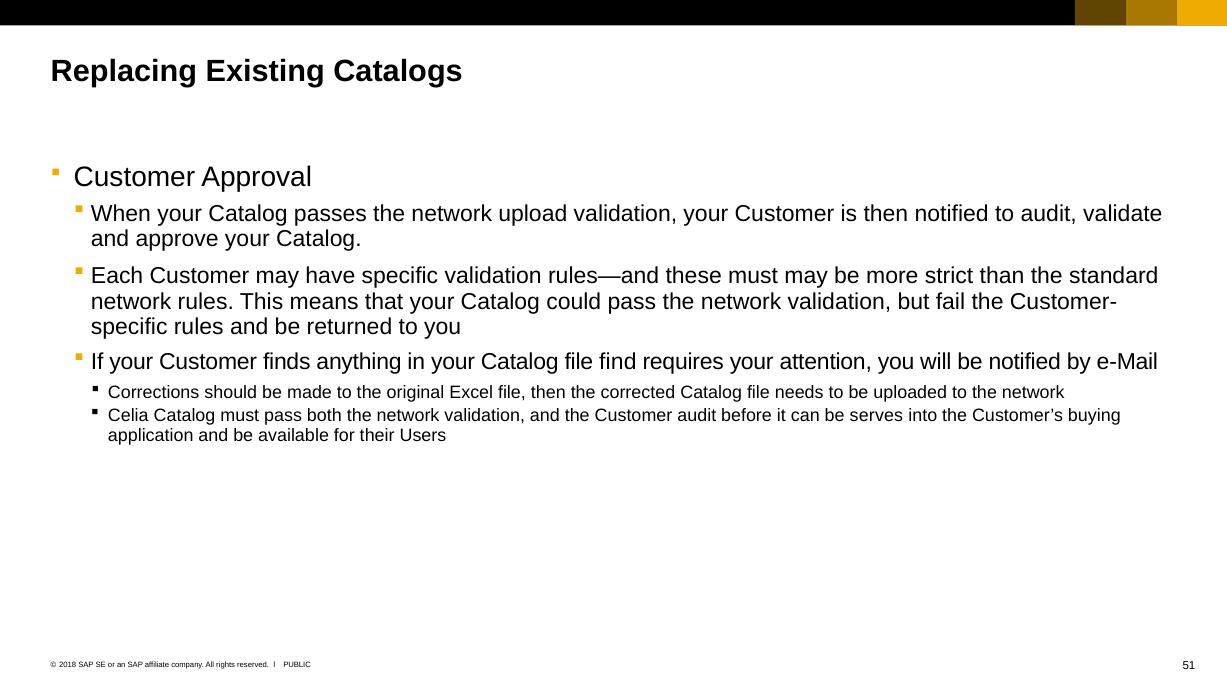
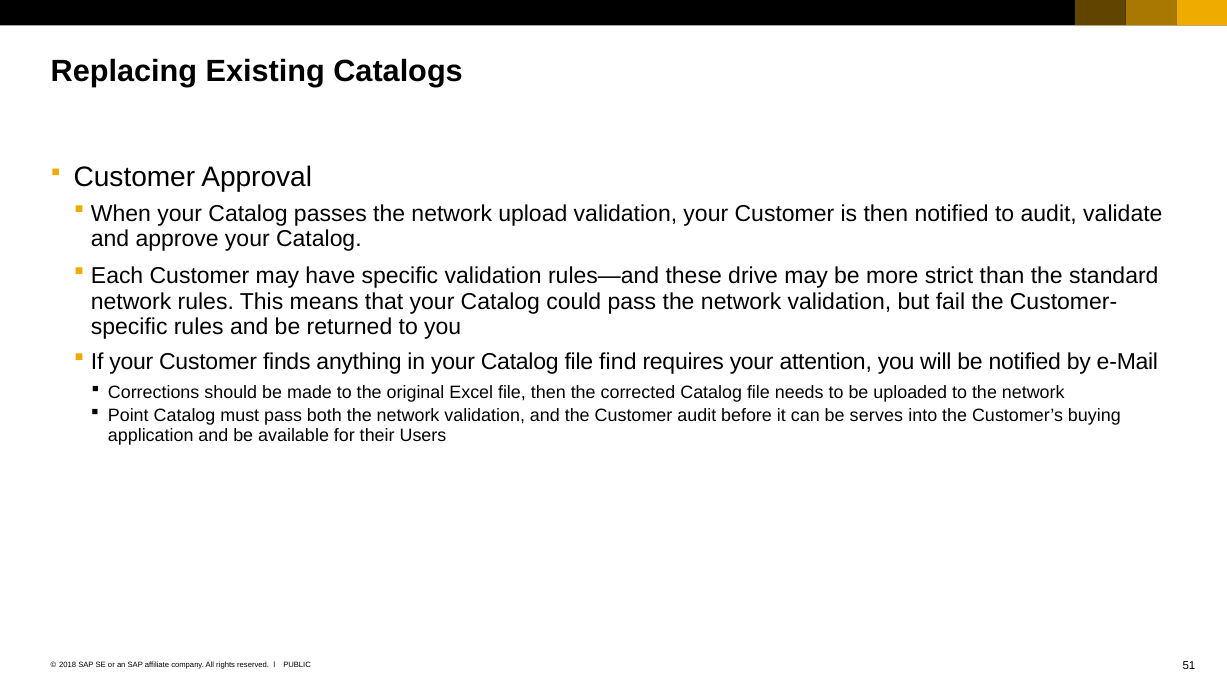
these must: must -> drive
Celia: Celia -> Point
